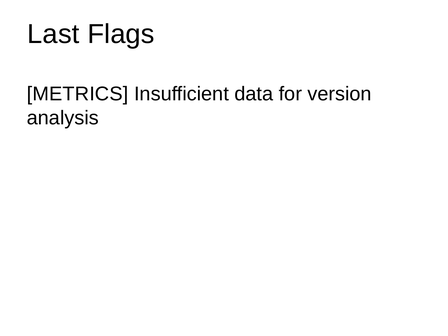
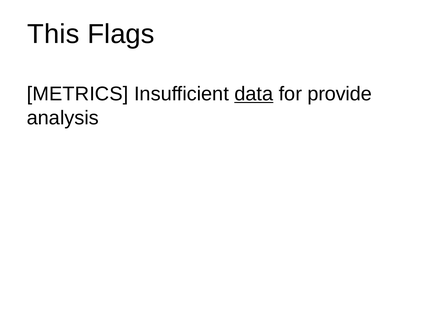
Last: Last -> This
data underline: none -> present
version: version -> provide
